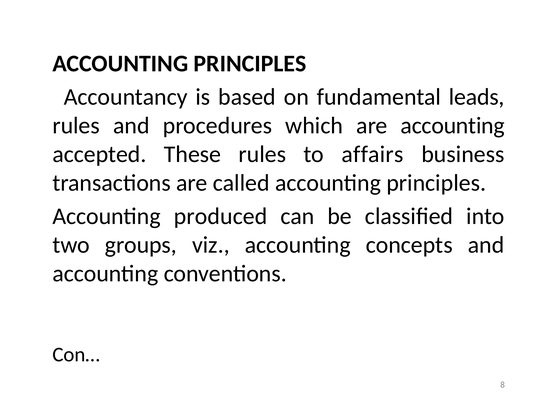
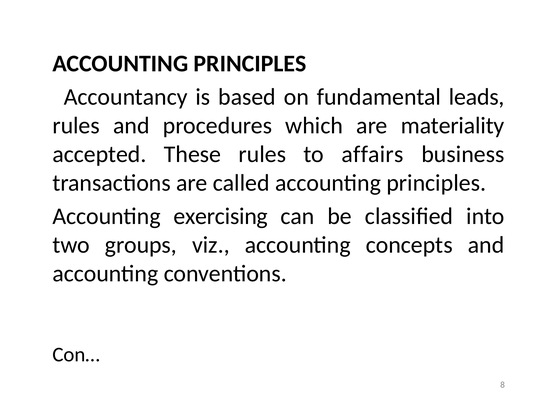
are accounting: accounting -> materiality
produced: produced -> exercising
